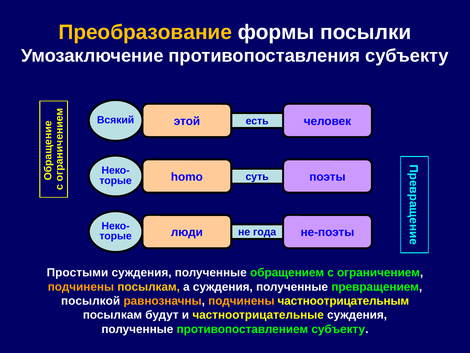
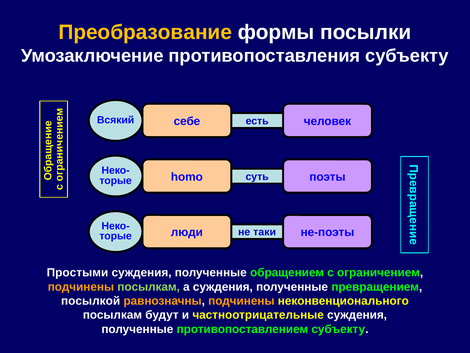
этой: этой -> себе
года: года -> таки
посылкам at (149, 286) colour: yellow -> light green
частноотрицательным: частноотрицательным -> неконвенционального
